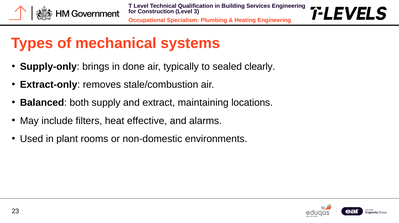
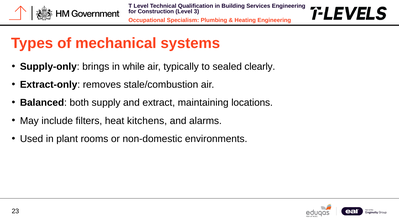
done: done -> while
effective: effective -> kitchens
